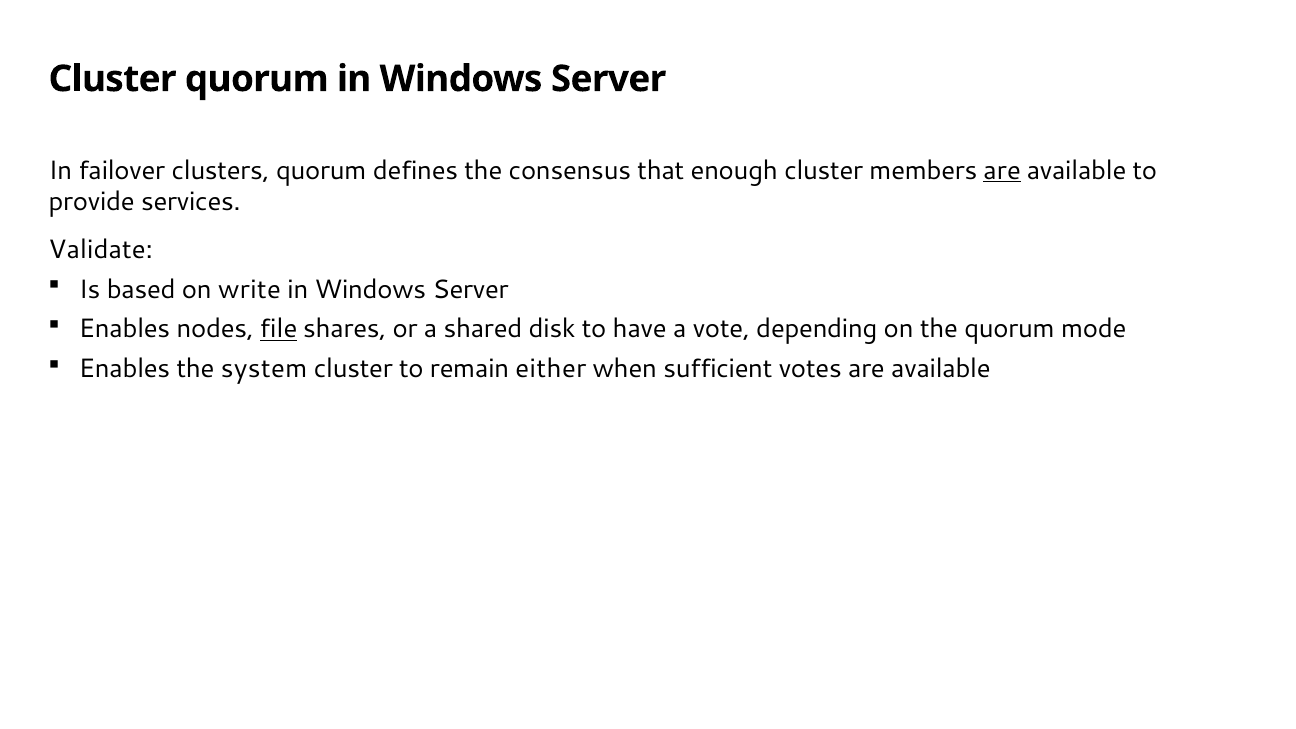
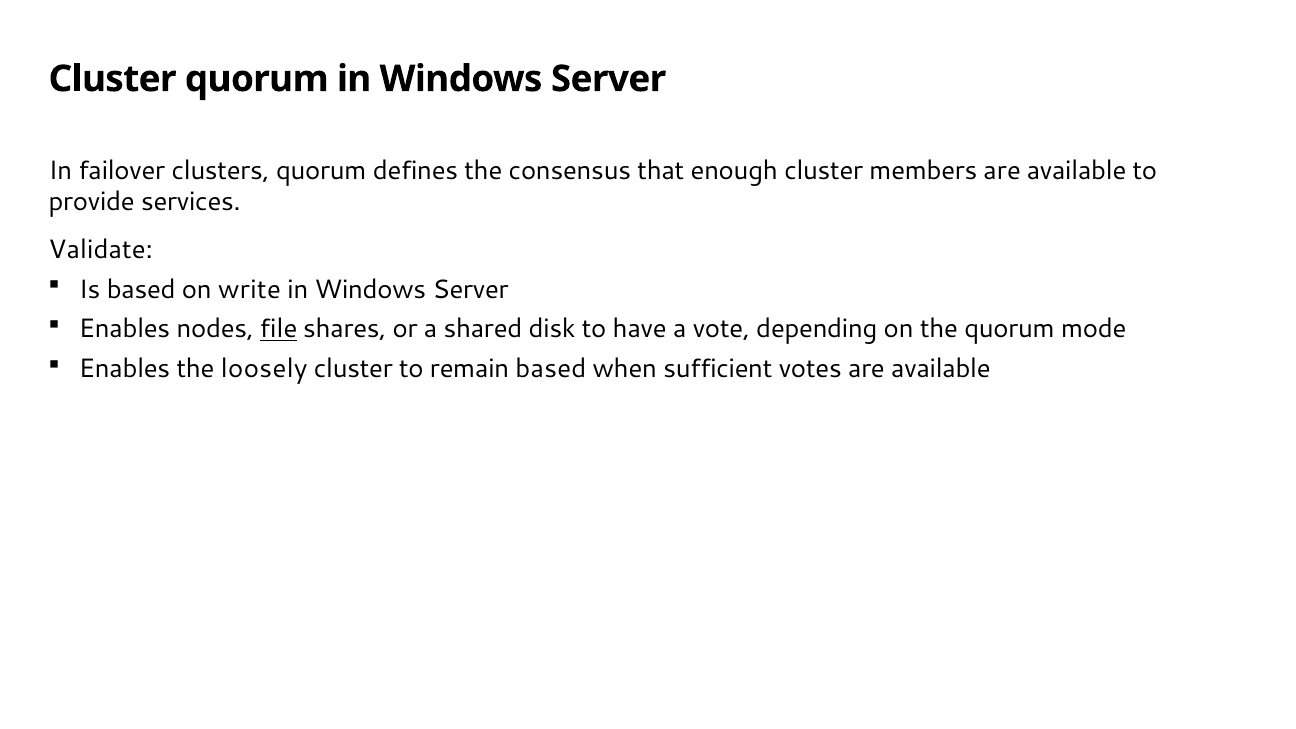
are at (1002, 170) underline: present -> none
system: system -> loosely
remain either: either -> based
